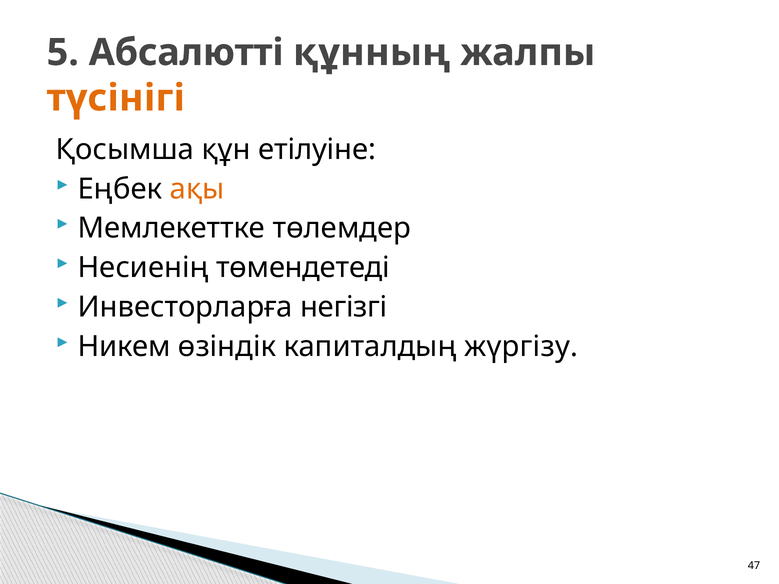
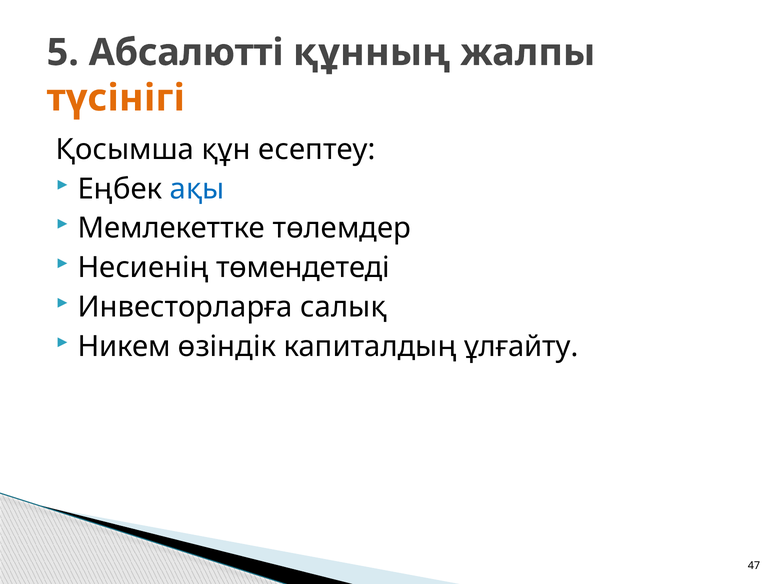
етілуіне: етілуіне -> есептеу
ақы colour: orange -> blue
негізгі: негізгі -> салық
жүргізу: жүргізу -> ұлғайту
